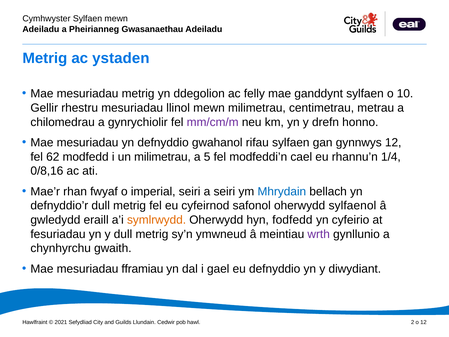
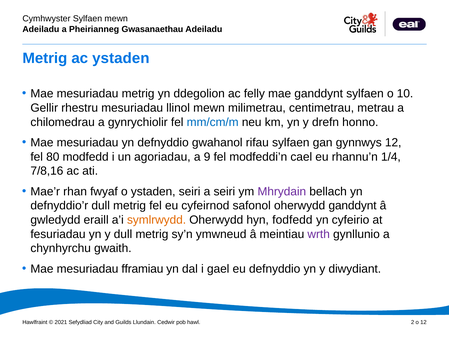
mm/cm/m colour: purple -> blue
62: 62 -> 80
un milimetrau: milimetrau -> agoriadau
5: 5 -> 9
0/8,16: 0/8,16 -> 7/8,16
o imperial: imperial -> ystaden
Mhrydain colour: blue -> purple
oherwydd sylfaenol: sylfaenol -> ganddynt
